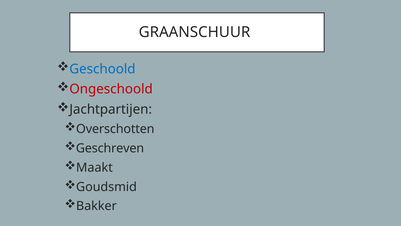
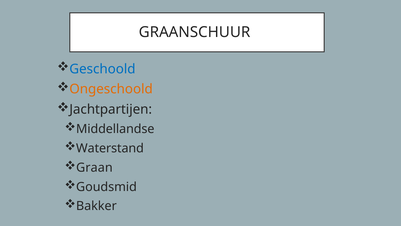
Ongeschoold colour: red -> orange
Overschotten: Overschotten -> Middellandse
Geschreven: Geschreven -> Waterstand
Maakt: Maakt -> Graan
